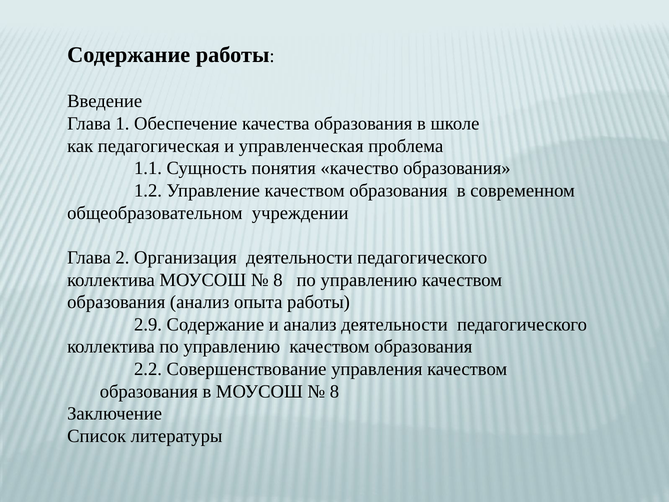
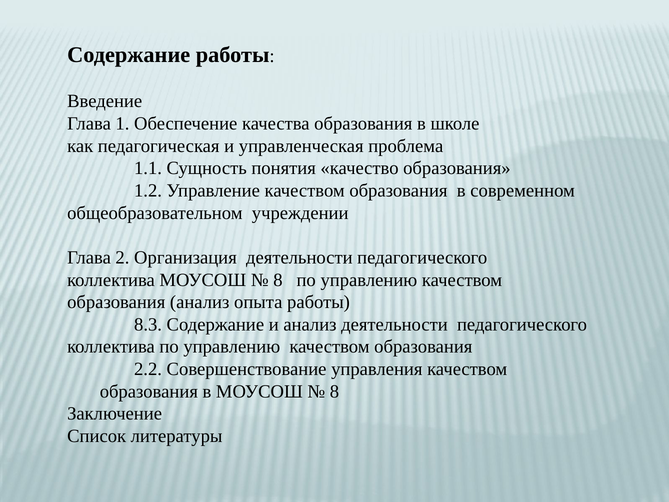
2.9: 2.9 -> 8.3
